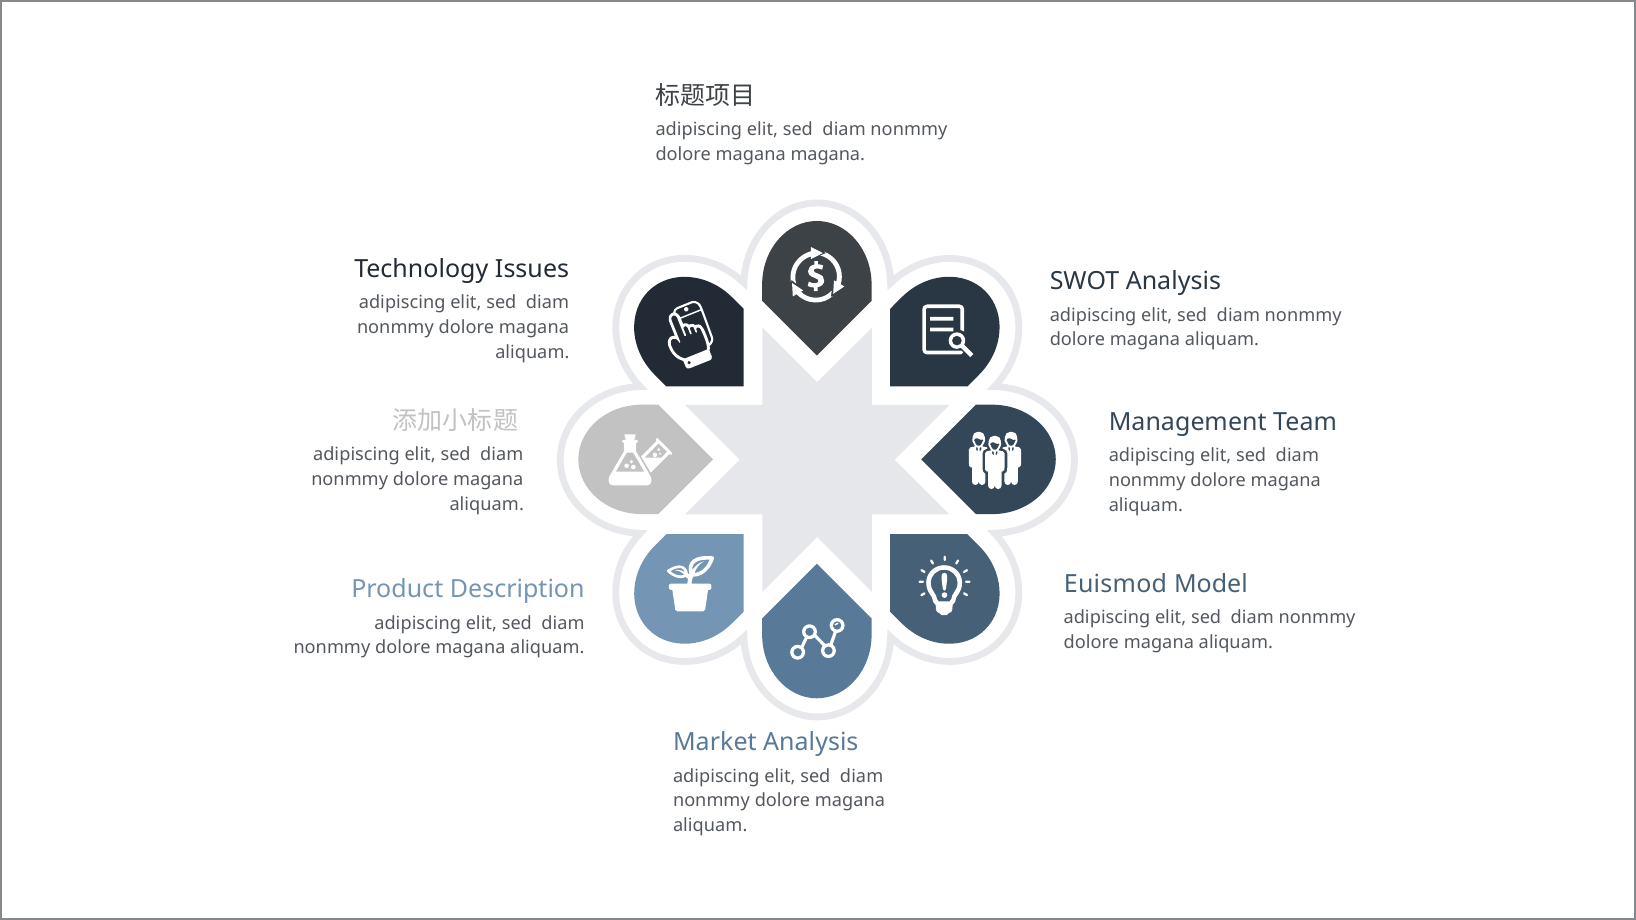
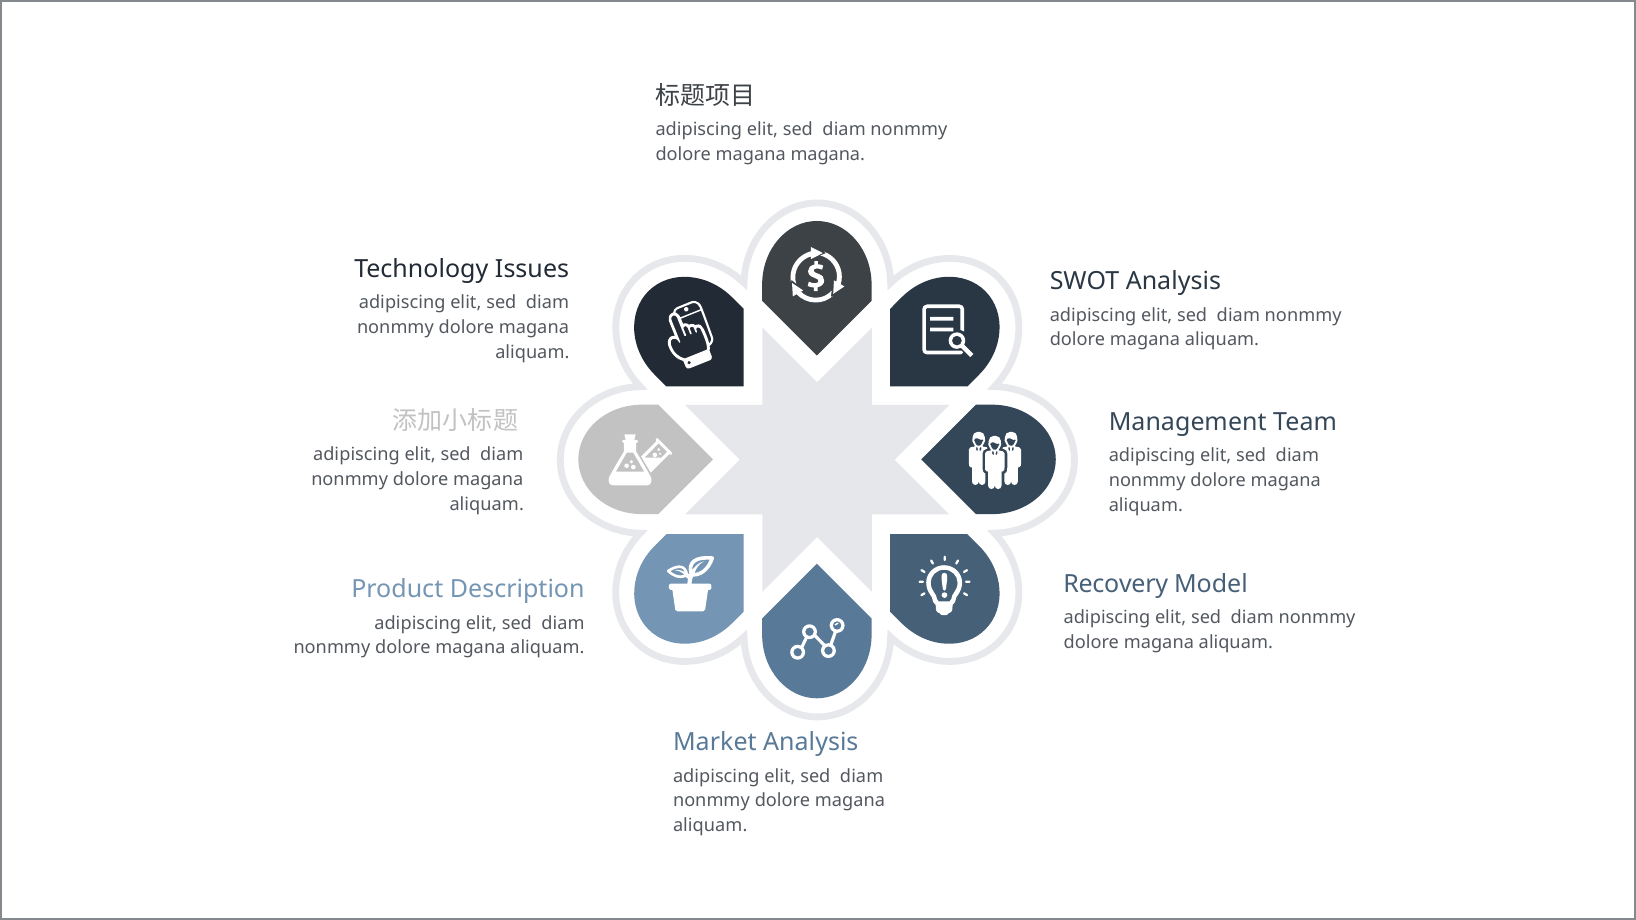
Euismod: Euismod -> Recovery
